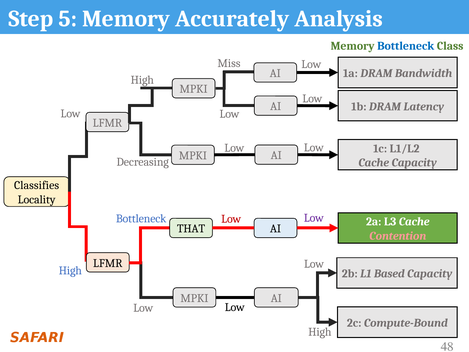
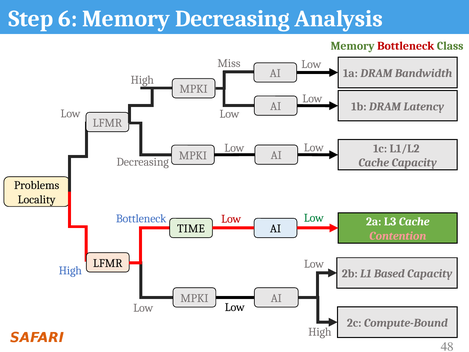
5: 5 -> 6
Memory Accurately: Accurately -> Decreasing
Bottleneck at (406, 46) colour: blue -> red
Classifies: Classifies -> Problems
Low at (314, 218) colour: purple -> green
THAT: THAT -> TIME
